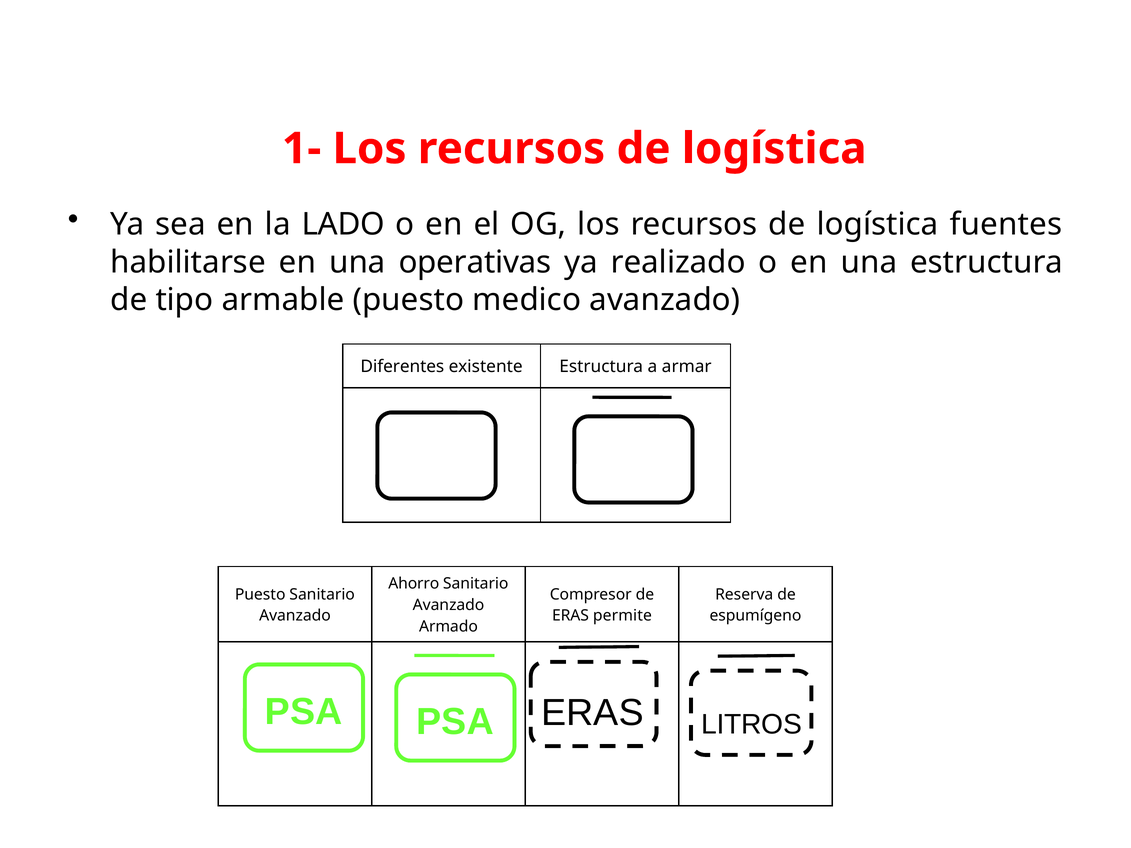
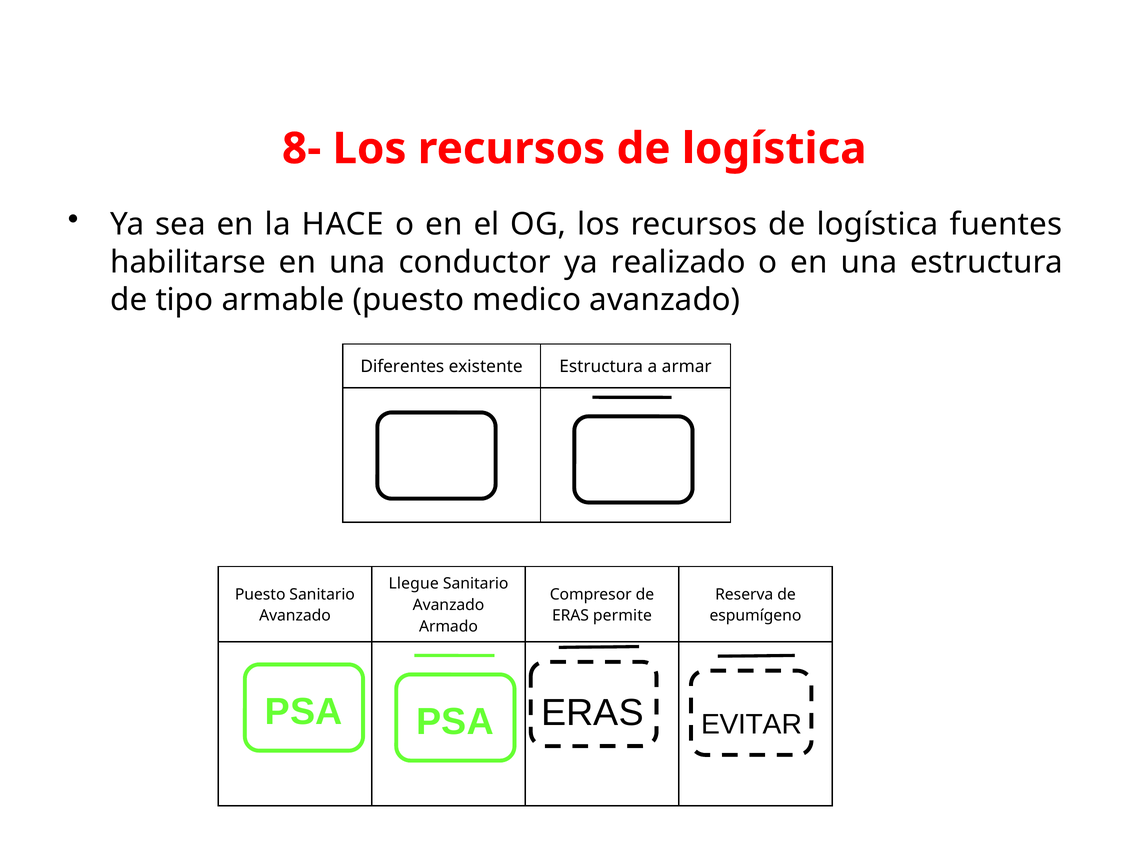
1-: 1- -> 8-
LADO: LADO -> HACE
operativas: operativas -> conductor
Ahorro: Ahorro -> Llegue
LITROS: LITROS -> EVITAR
